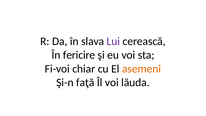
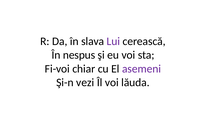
fericire: fericire -> nespus
asemeni colour: orange -> purple
faţă: faţă -> vezi
